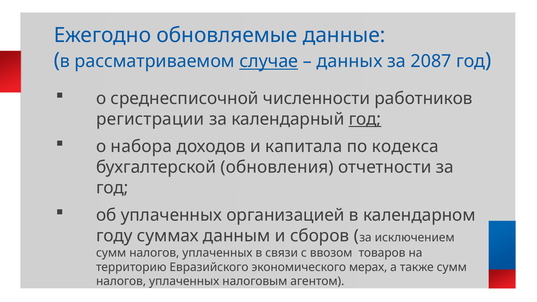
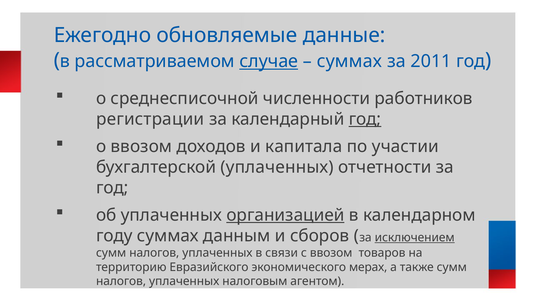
данных at (349, 61): данных -> суммах
2087: 2087 -> 2011
о набора: набора -> ввозом
кодекса: кодекса -> участии
бухгалтерской обновления: обновления -> уплаченных
организацией underline: none -> present
исключением underline: none -> present
